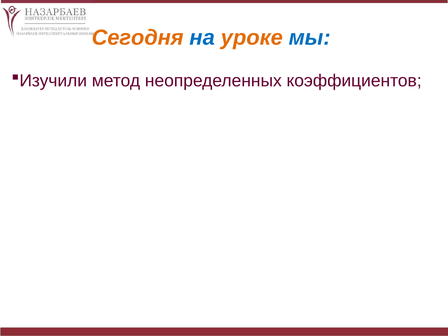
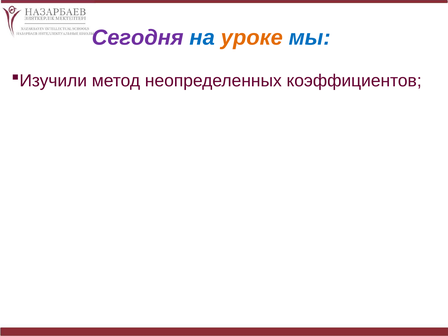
Сегодня colour: orange -> purple
